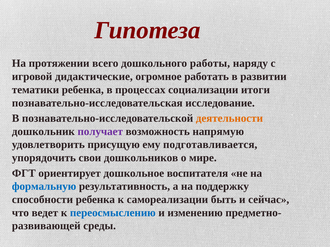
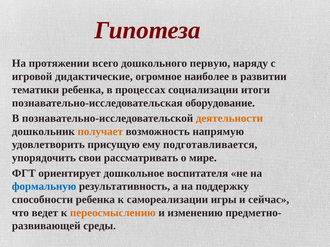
работы: работы -> первую
работать: работать -> наиболее
исследование: исследование -> оборудование
получает colour: purple -> orange
дошкольников: дошкольников -> рассматривать
быть: быть -> игры
переосмыслению colour: blue -> orange
